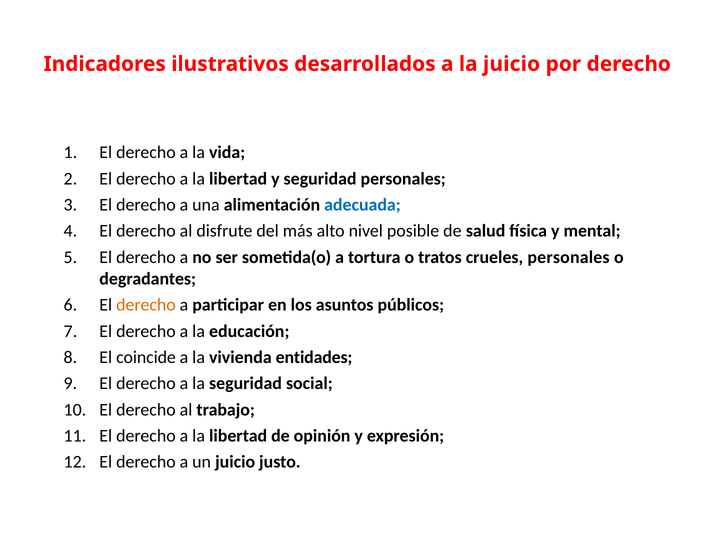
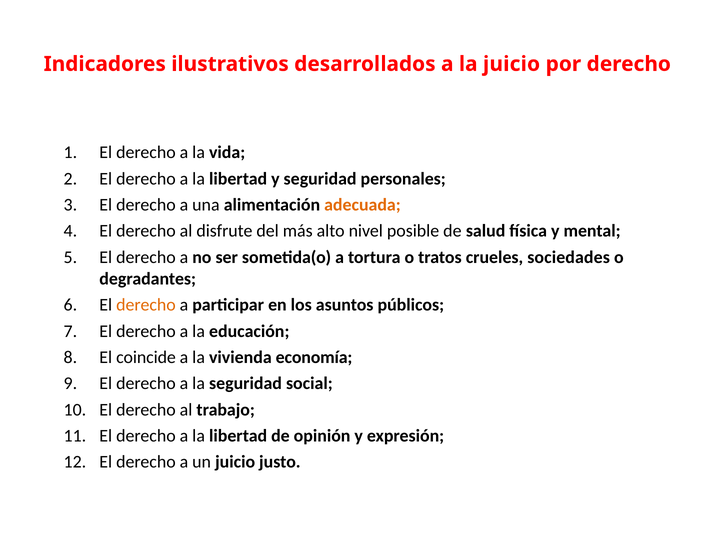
adecuada colour: blue -> orange
crueles personales: personales -> sociedades
entidades: entidades -> economía
